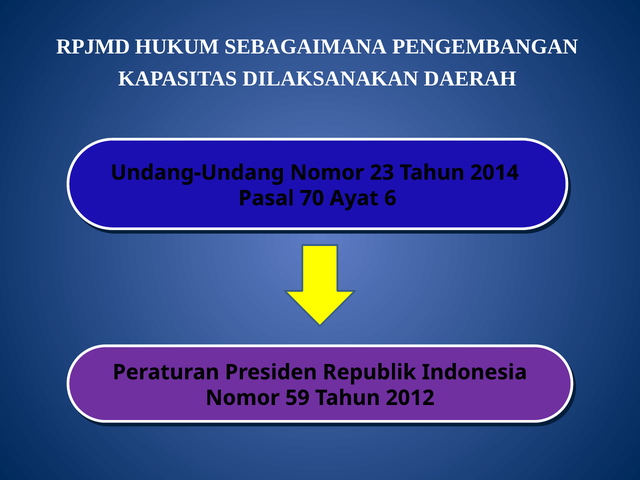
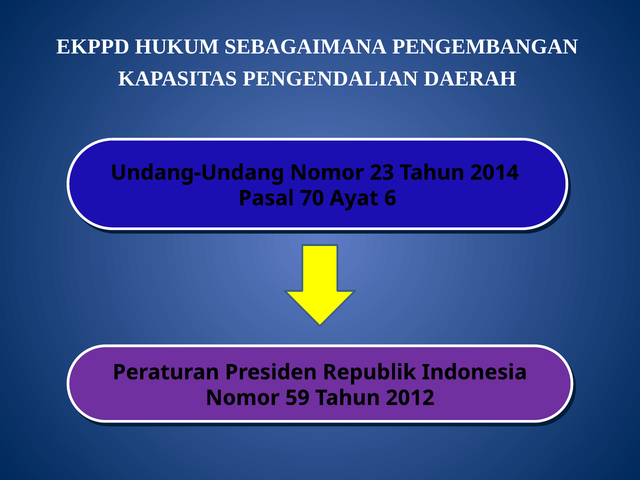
RPJMD: RPJMD -> EKPPD
DILAKSANAKAN: DILAKSANAKAN -> PENGENDALIAN
